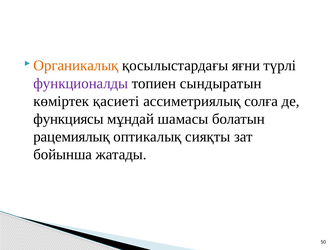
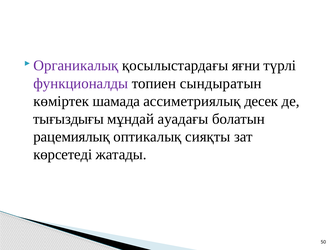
Органикалық colour: orange -> purple
қасиеті: қасиеті -> шамада
солға: солға -> десек
функциясы: функциясы -> тығыздығы
шамасы: шамасы -> ауадағы
бойынша: бойынша -> көрсетеді
